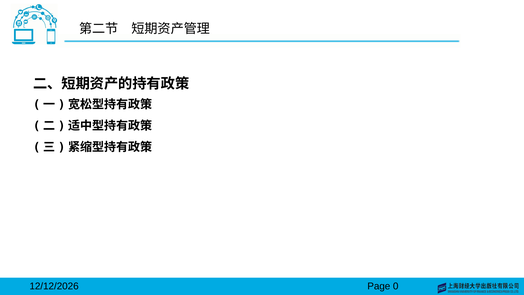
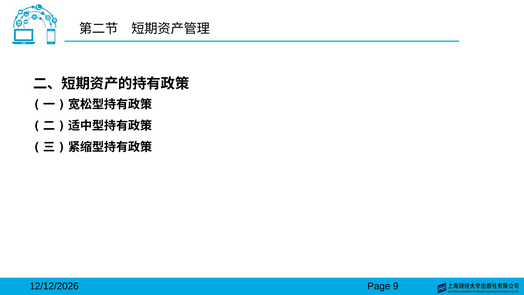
0: 0 -> 9
